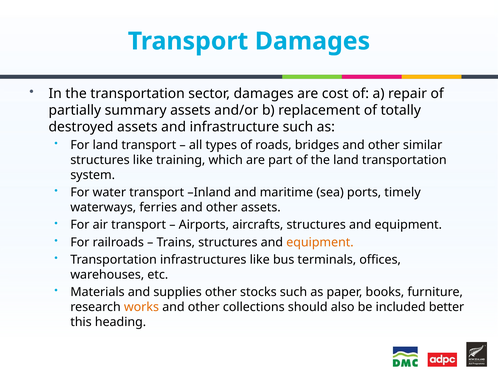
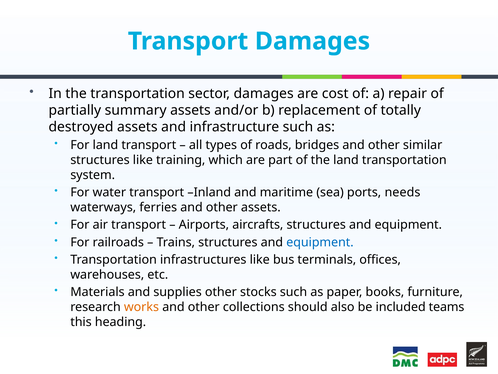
timely: timely -> needs
equipment at (320, 242) colour: orange -> blue
better: better -> teams
